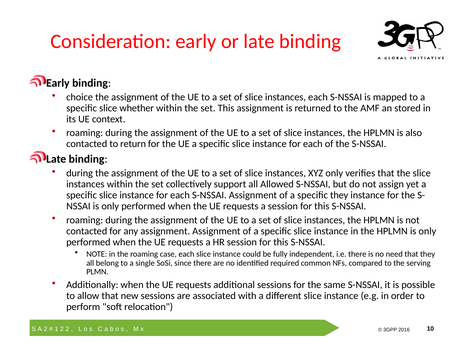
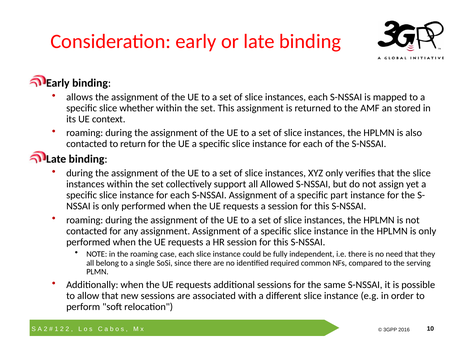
choice: choice -> allows
specific they: they -> part
